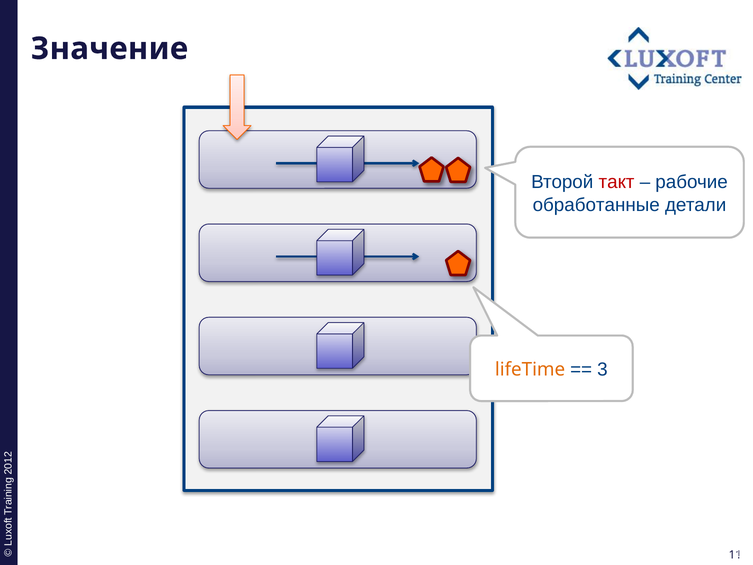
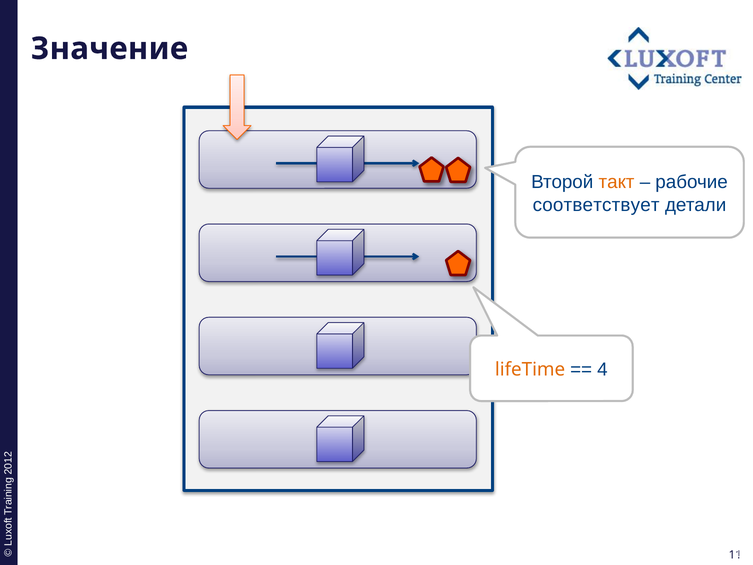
такт colour: red -> orange
обработанные: обработанные -> соответствует
3: 3 -> 4
